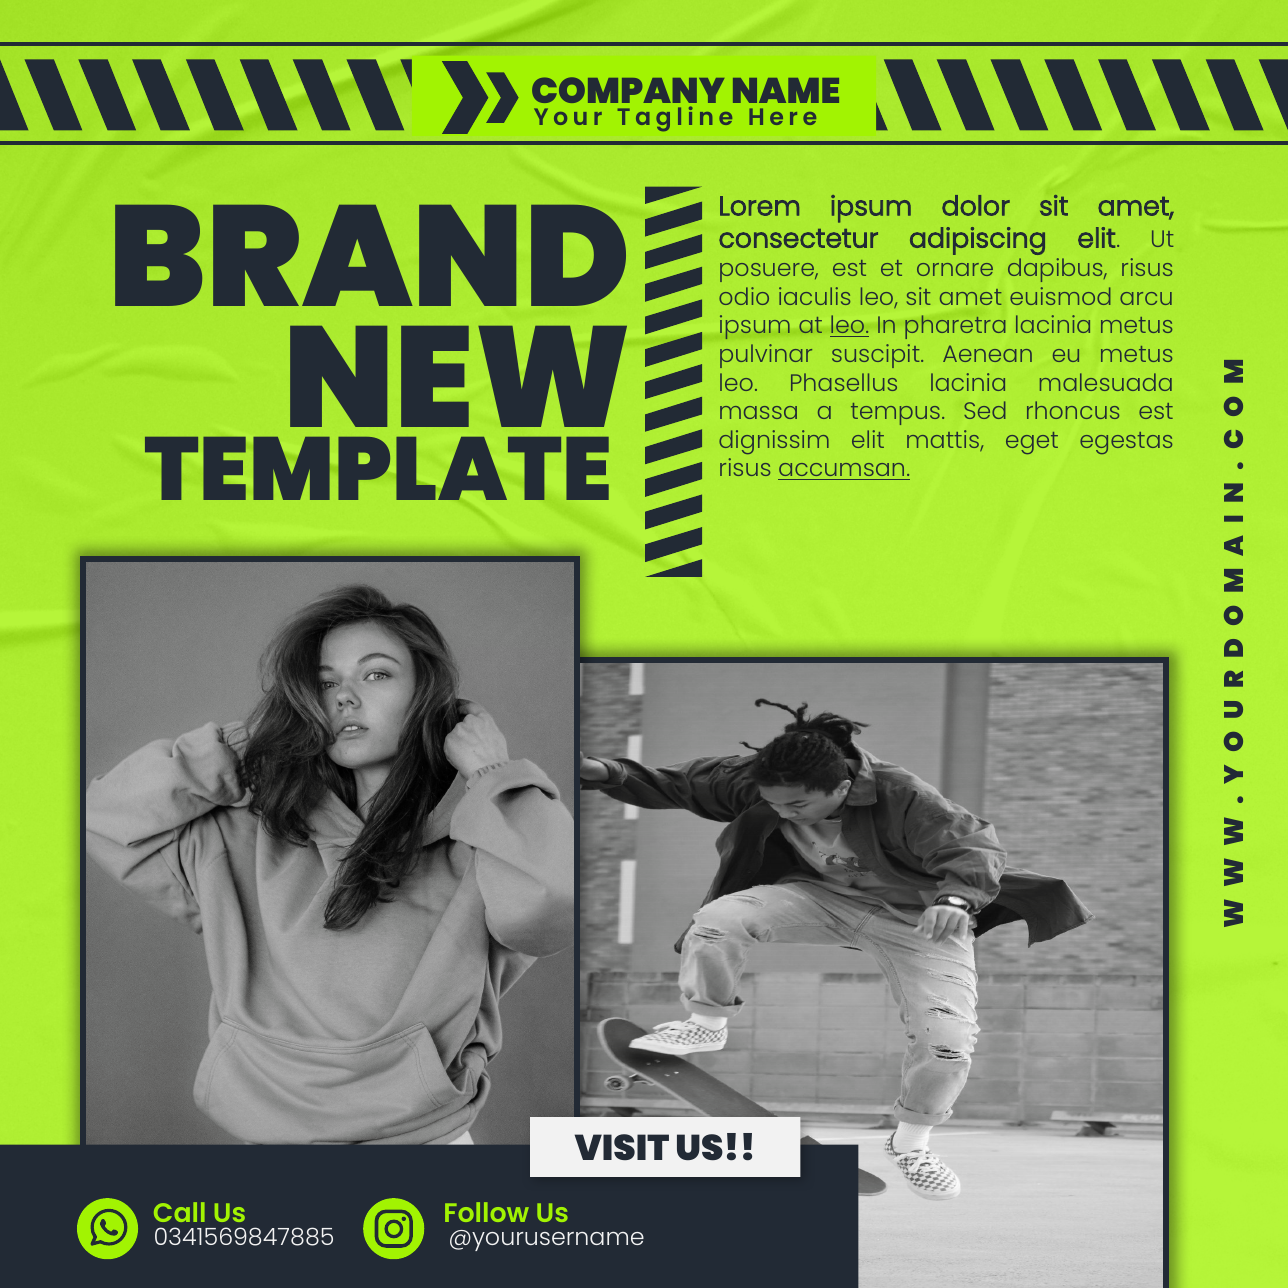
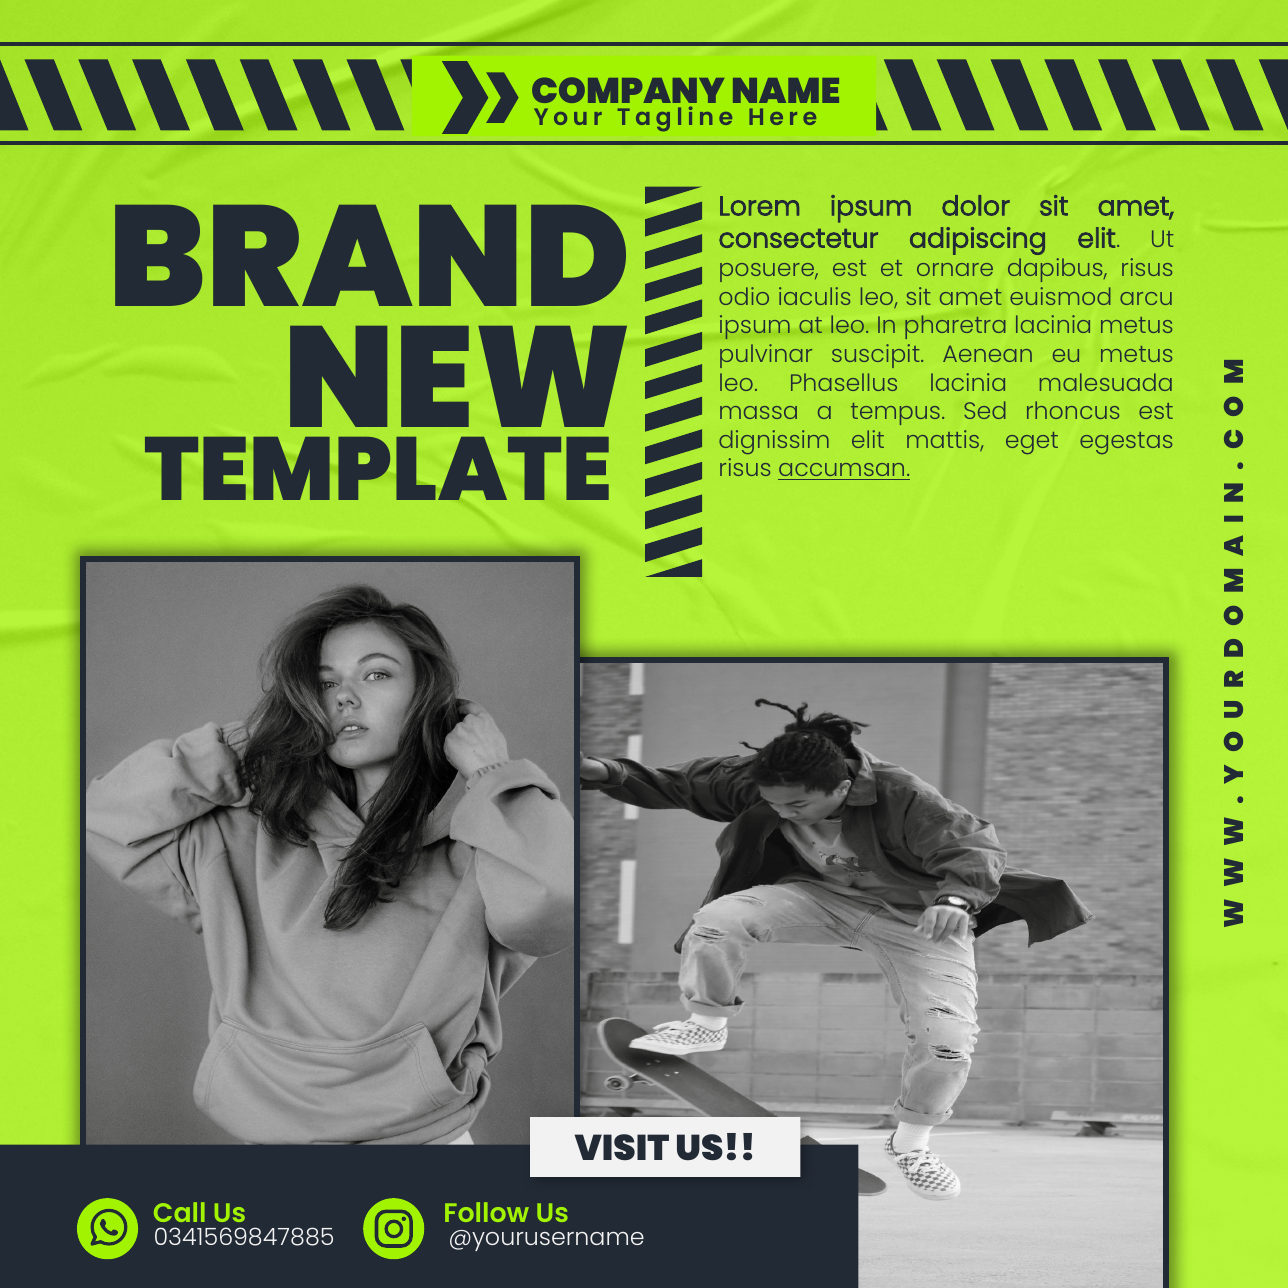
leo at (850, 326) underline: present -> none
